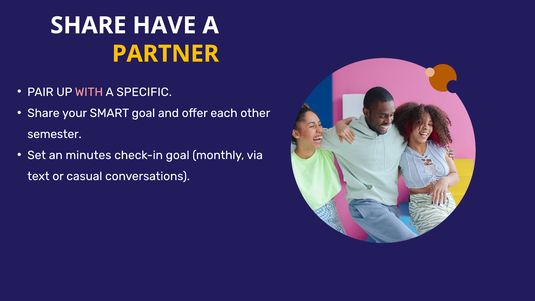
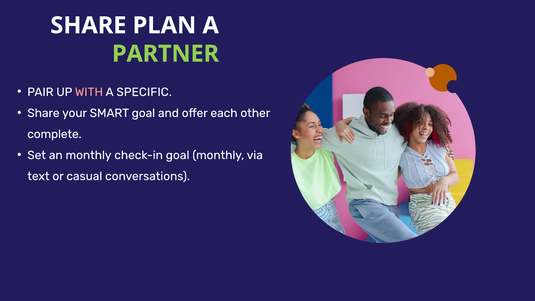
HAVE: HAVE -> PLAN
PARTNER colour: yellow -> light green
semester: semester -> complete
an minutes: minutes -> monthly
